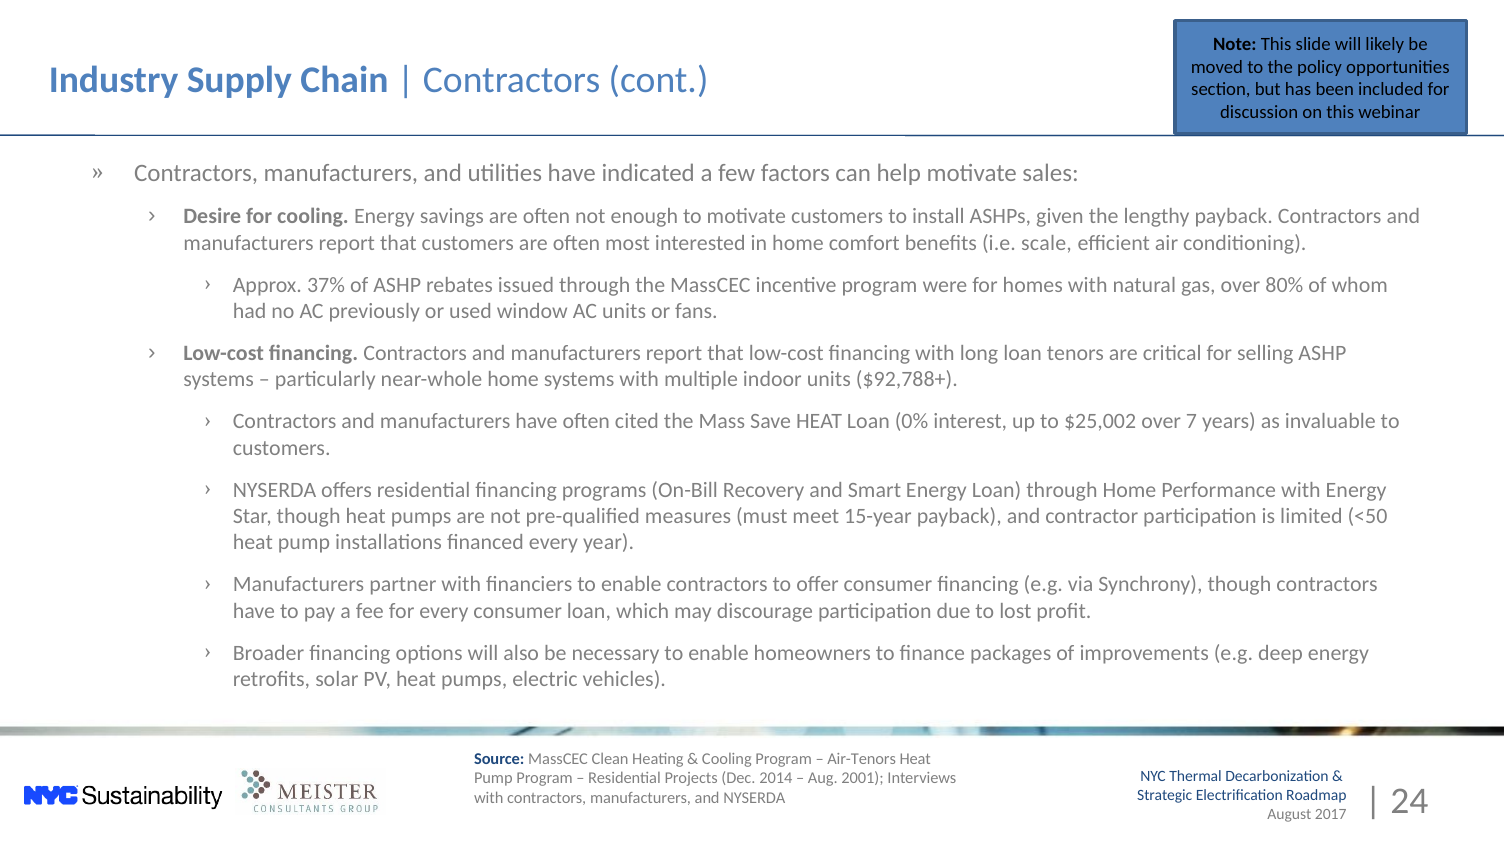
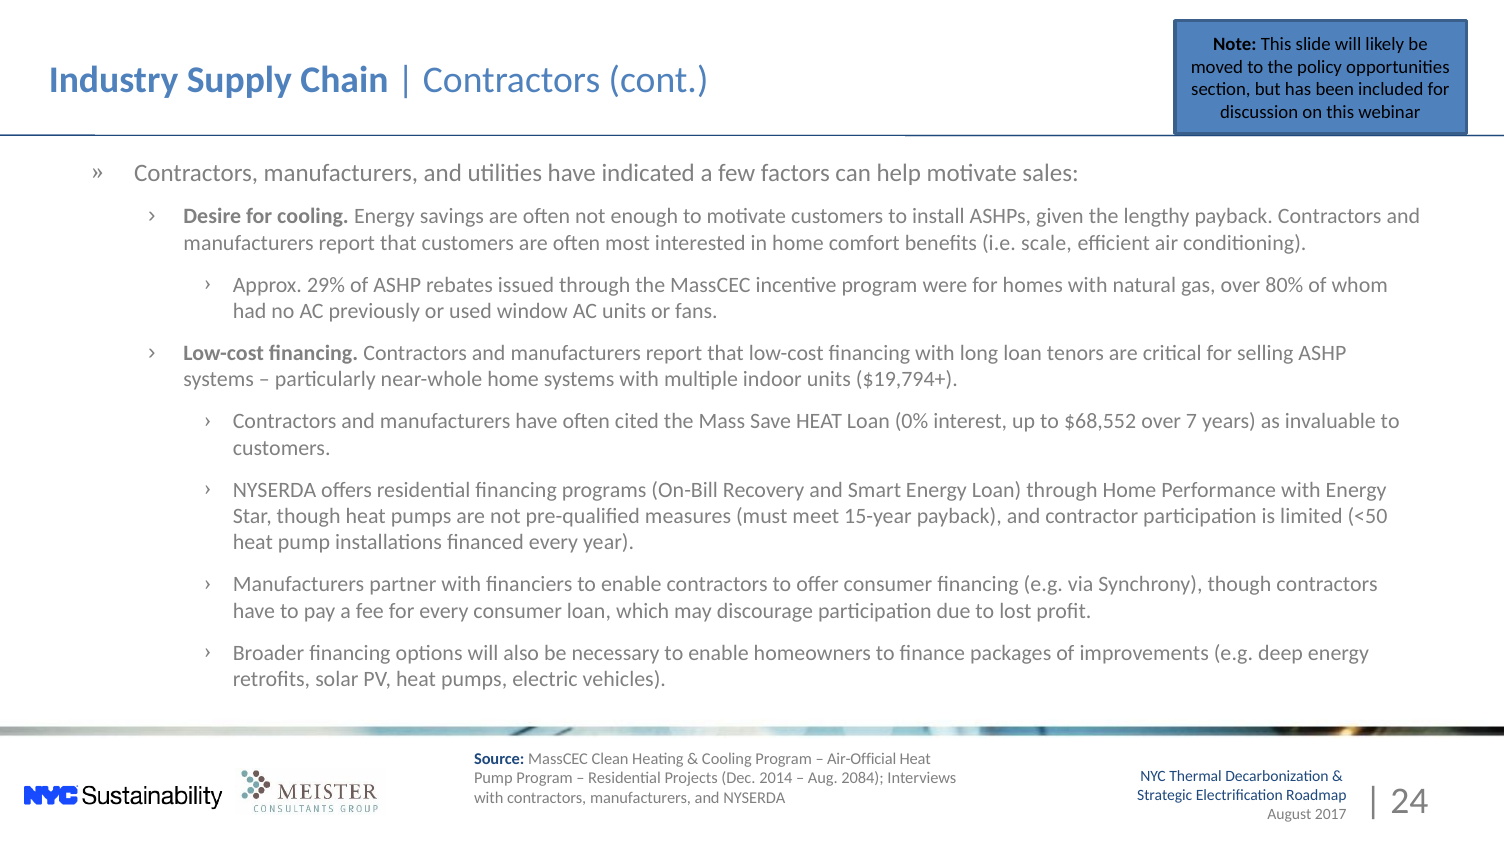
37%: 37% -> 29%
$92,788+: $92,788+ -> $19,794+
$25,002: $25,002 -> $68,552
Air-Tenors: Air-Tenors -> Air-Official
2001: 2001 -> 2084
